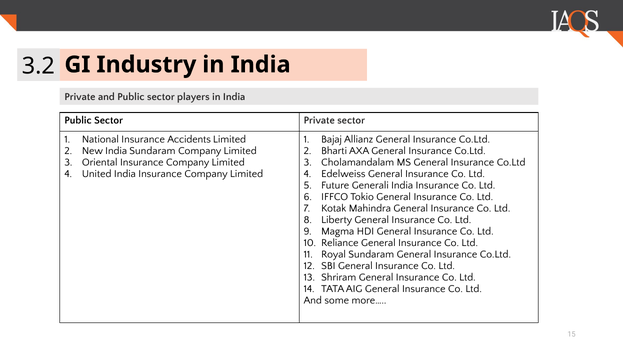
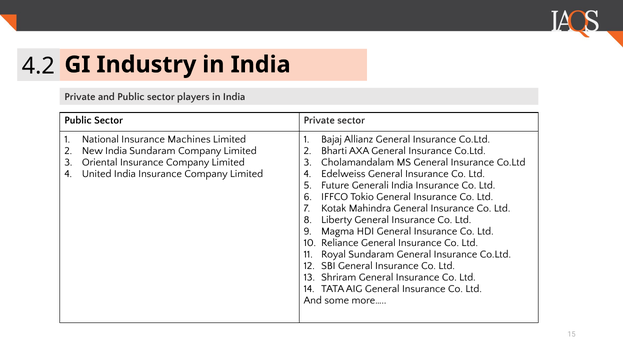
3.2: 3.2 -> 4.2
Accidents: Accidents -> Machines
